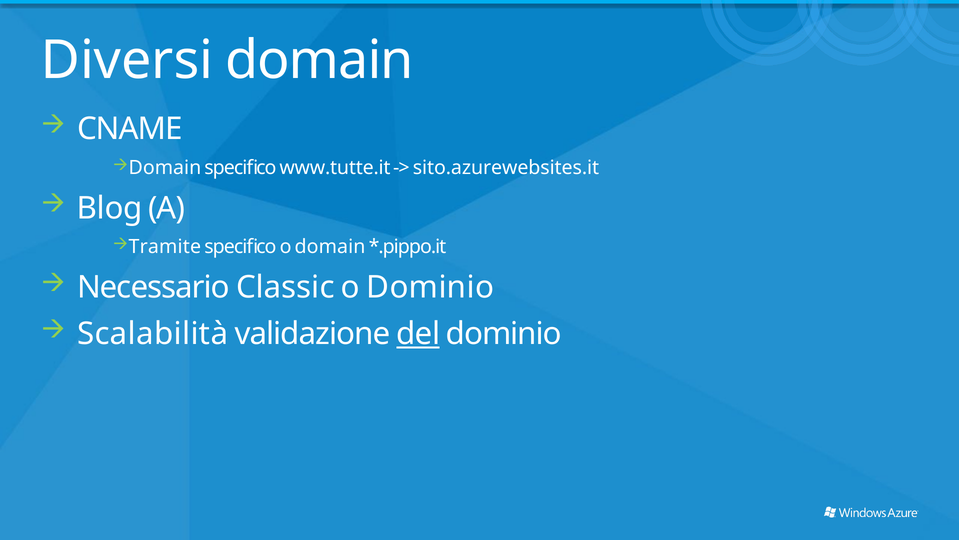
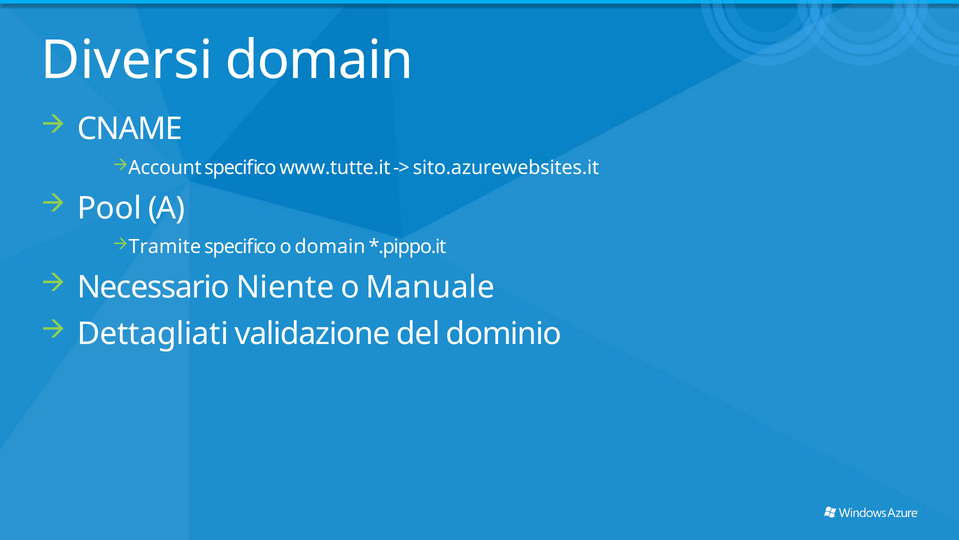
Domain at (165, 168): Domain -> Account
Blog: Blog -> Pool
Classic: Classic -> Niente
o Dominio: Dominio -> Manuale
Scalabilità: Scalabilità -> Dettagliati
del underline: present -> none
